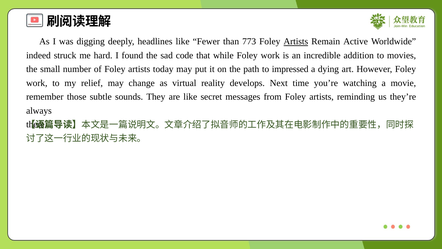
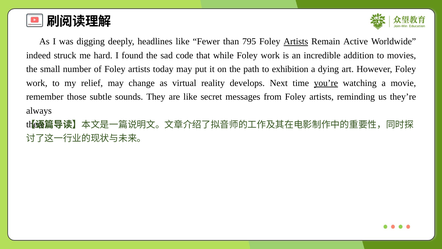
773: 773 -> 795
impressed: impressed -> exhibition
you’re underline: none -> present
